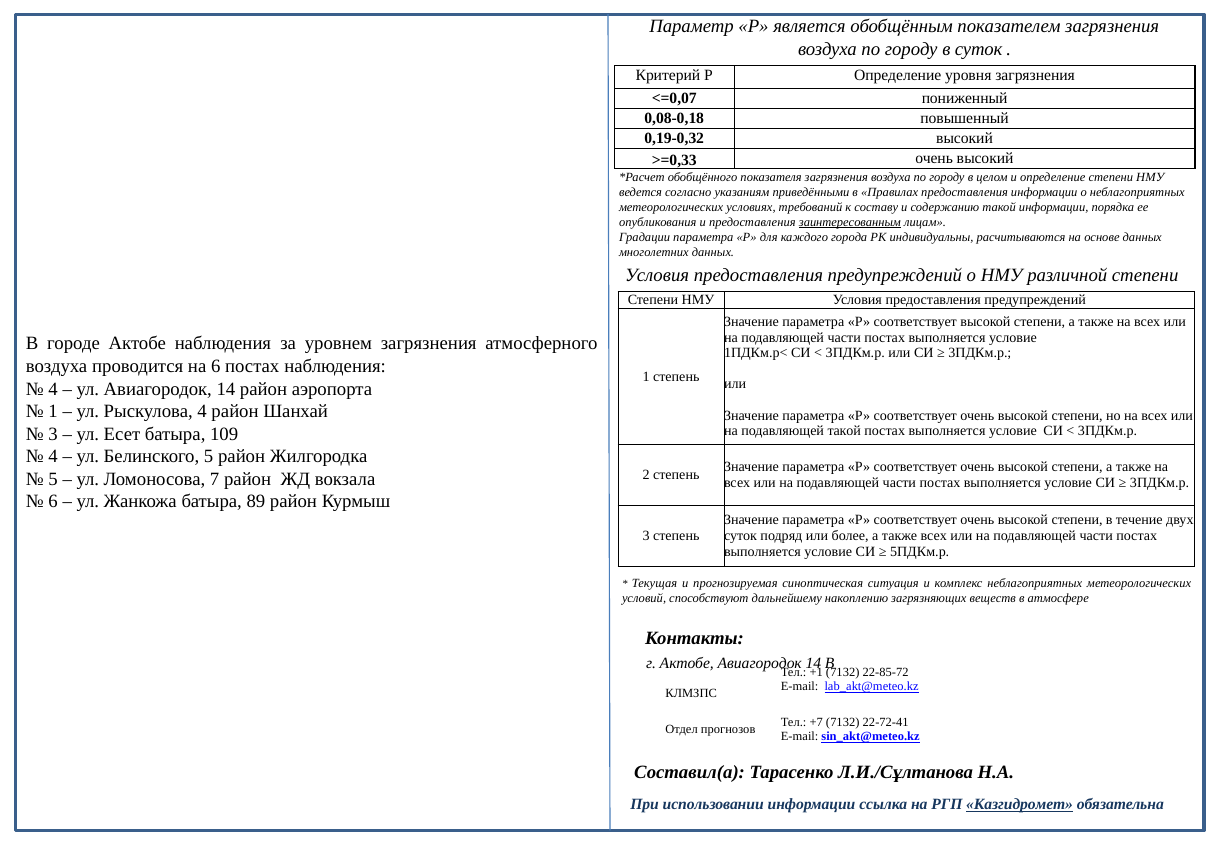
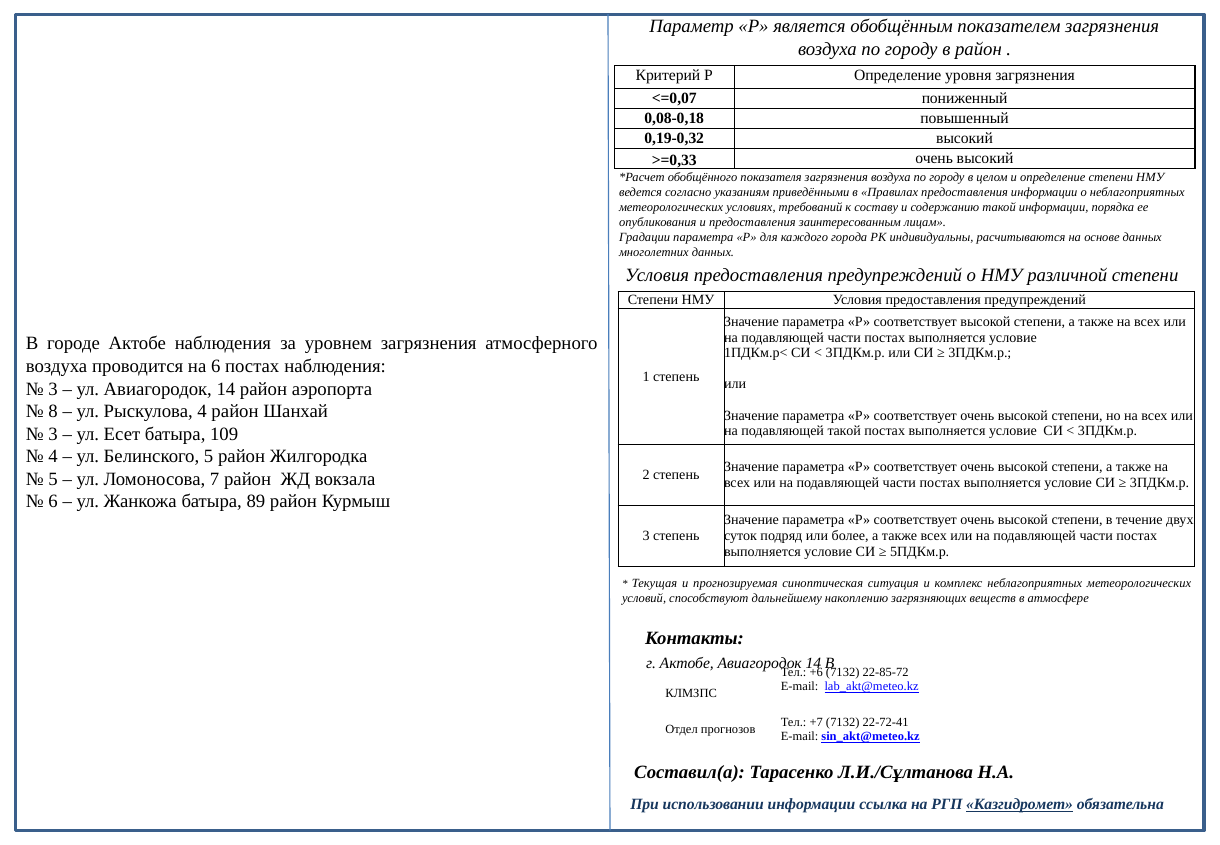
в суток: суток -> район
заинтересованным underline: present -> none
4 at (53, 389): 4 -> 3
1 at (53, 411): 1 -> 8
+1: +1 -> +6
